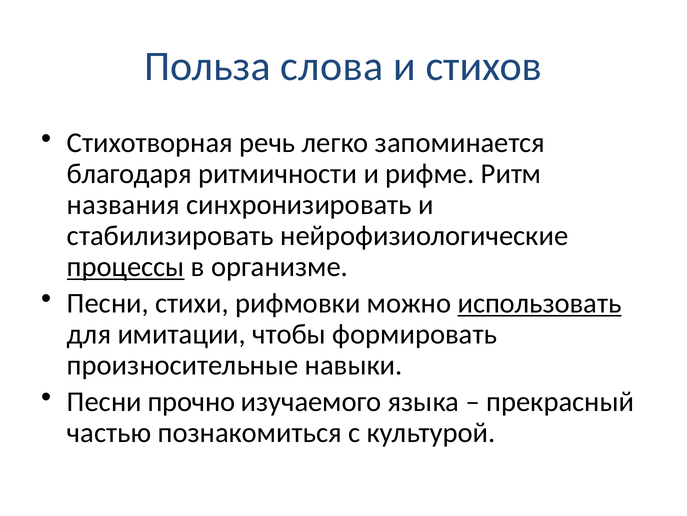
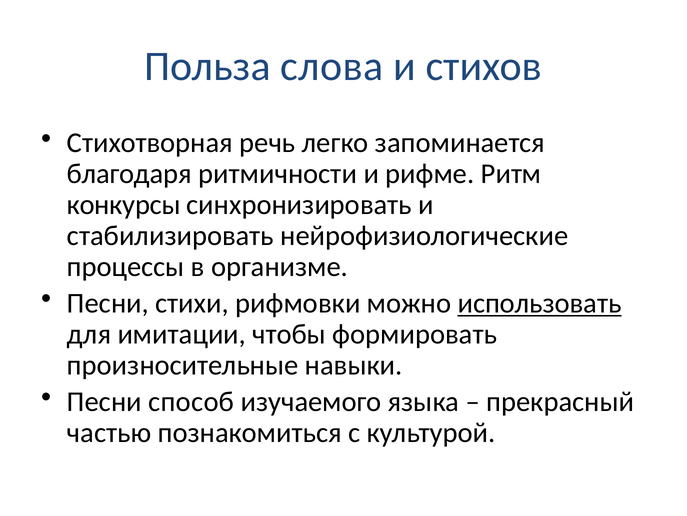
названия: названия -> конкурсы
процессы underline: present -> none
прочно: прочно -> способ
